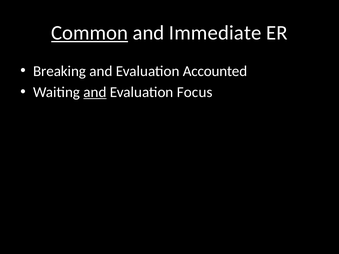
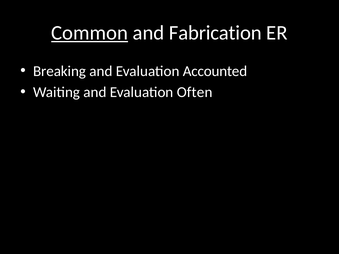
Immediate: Immediate -> Fabrication
and at (95, 92) underline: present -> none
Focus: Focus -> Often
